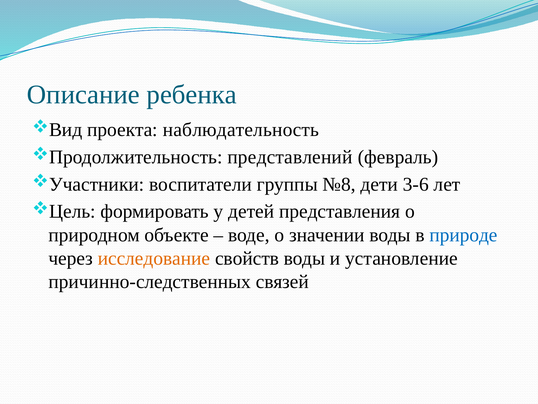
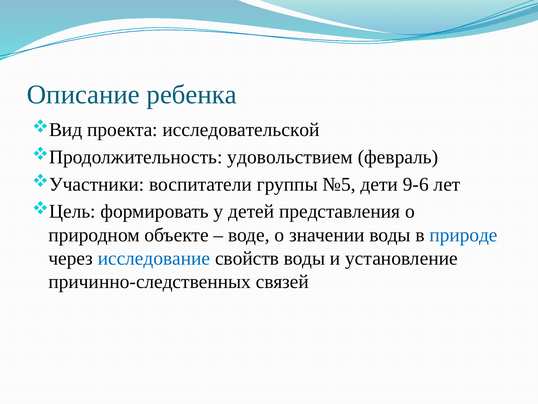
наблюдательность: наблюдательность -> исследовательской
представлений: представлений -> удовольствием
№8: №8 -> №5
3-6: 3-6 -> 9-6
исследование colour: orange -> blue
